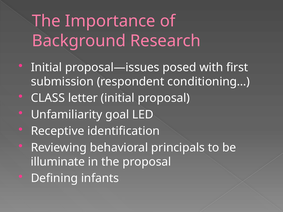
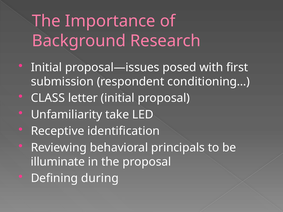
goal: goal -> take
infants: infants -> during
